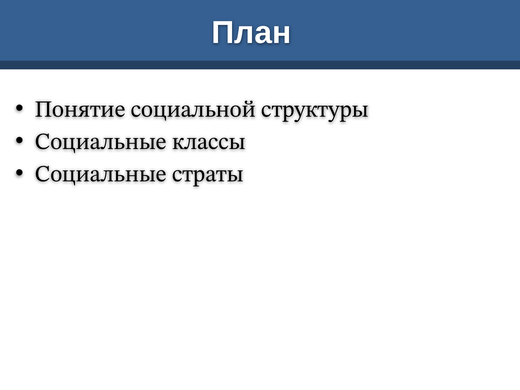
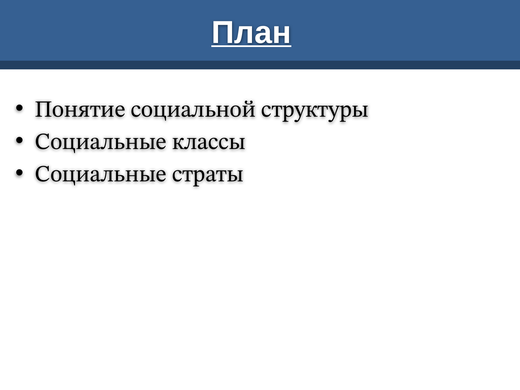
План underline: none -> present
